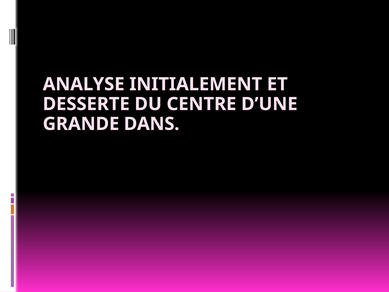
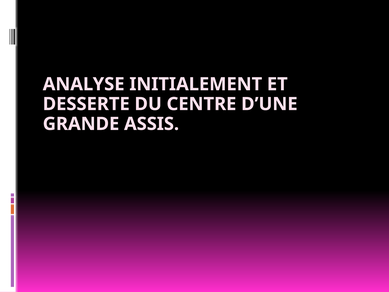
DANS: DANS -> ASSIS
